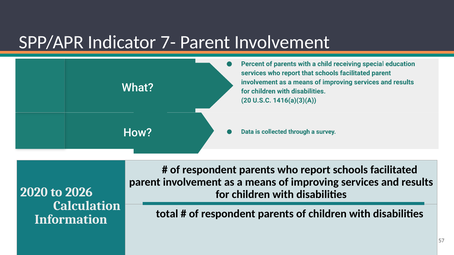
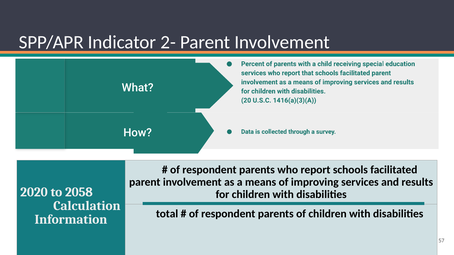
7-: 7- -> 2-
2026: 2026 -> 2058
